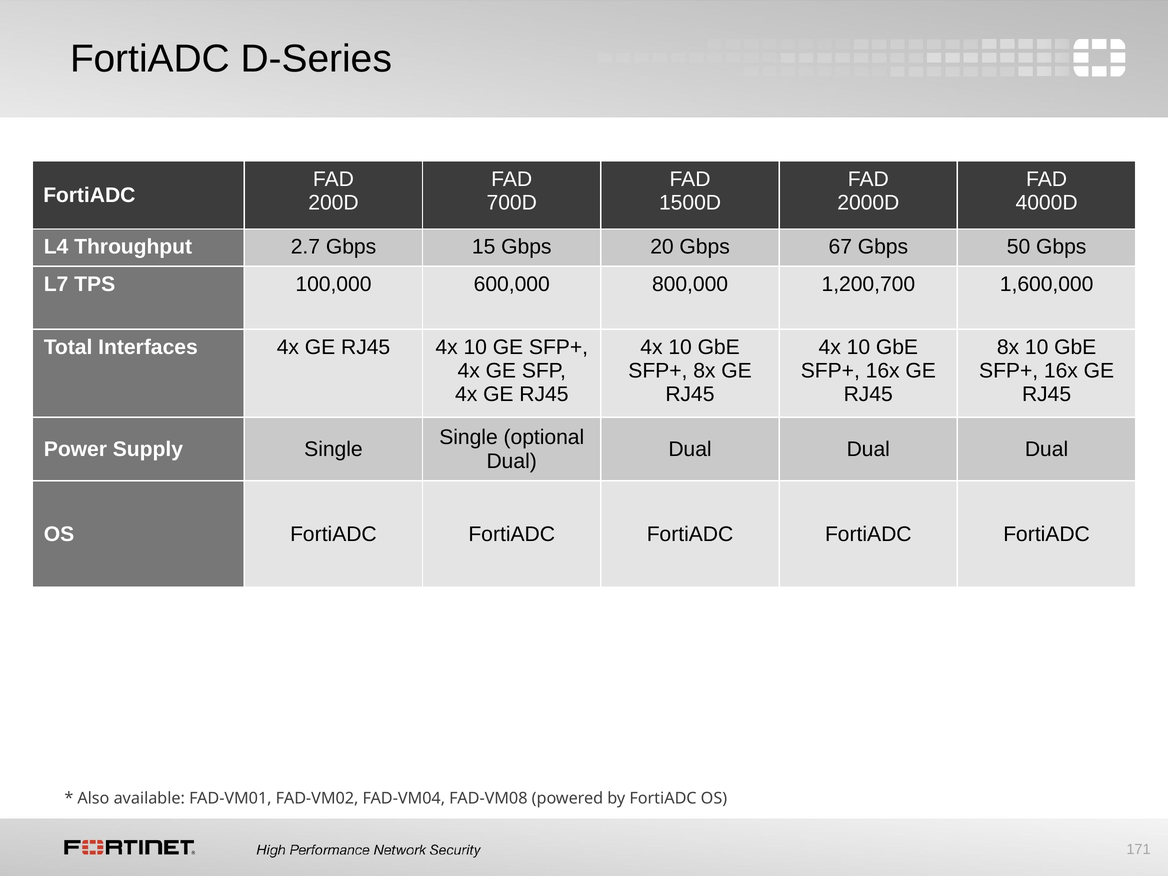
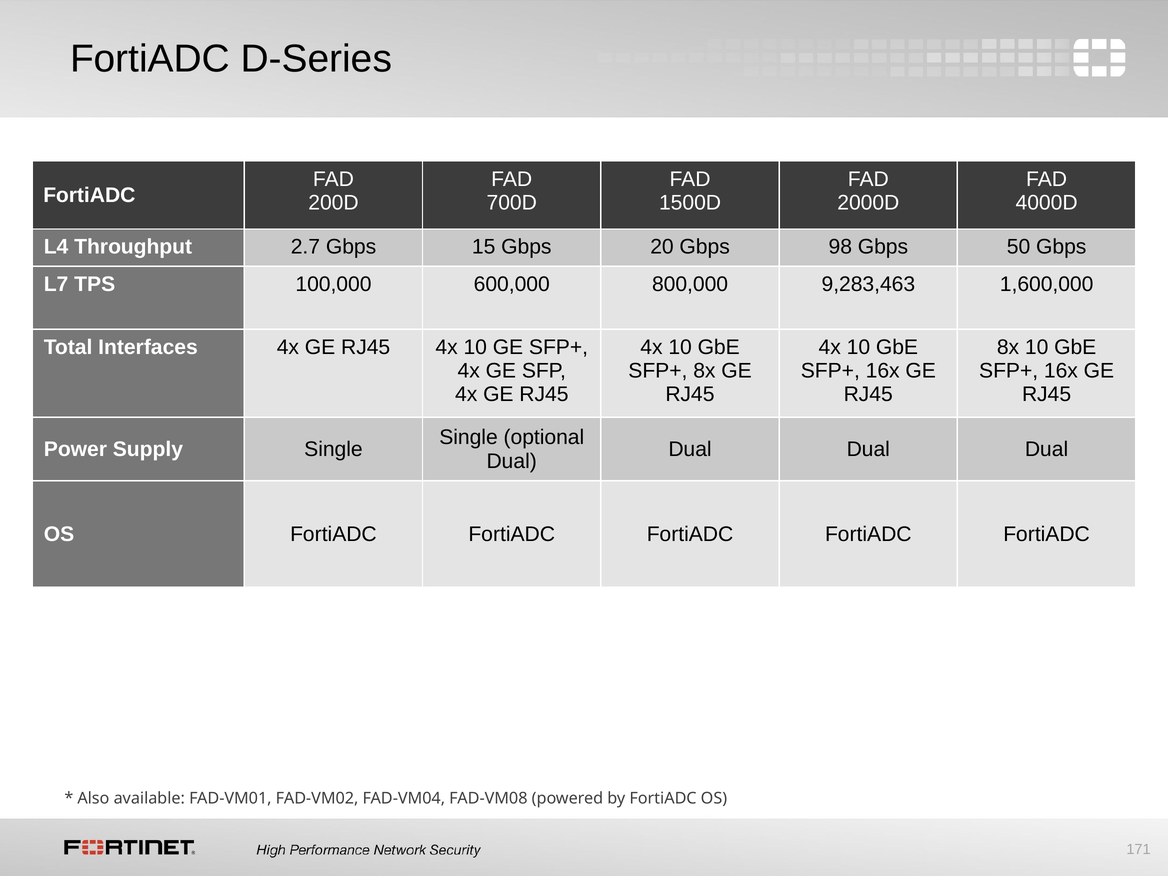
67: 67 -> 98
1,200,700: 1,200,700 -> 9,283,463
